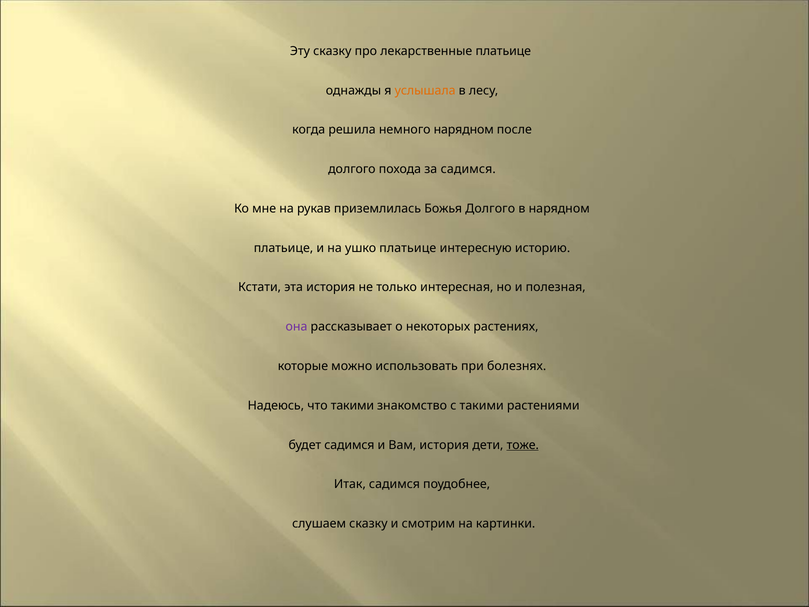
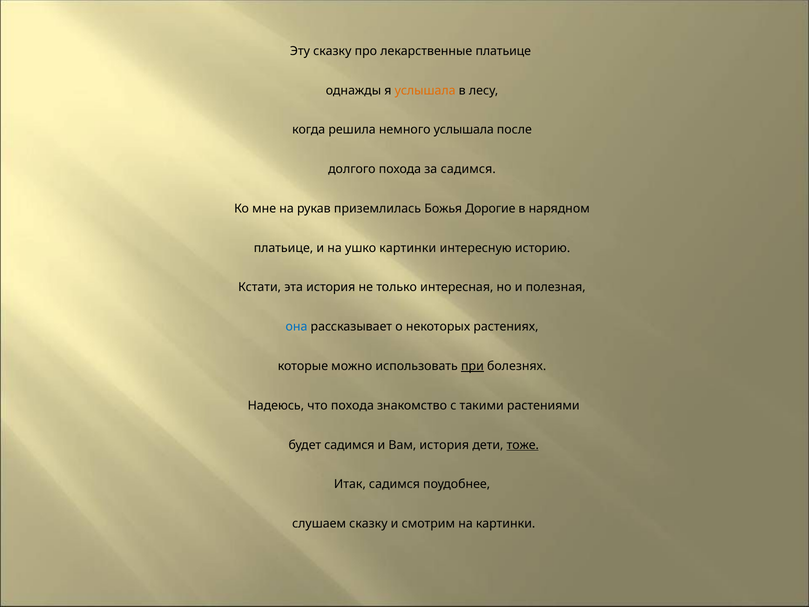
немного нарядном: нарядном -> услышала
Божья Долгого: Долгого -> Дорогие
ушко платьице: платьице -> картинки
она colour: purple -> blue
при underline: none -> present
что такими: такими -> похода
